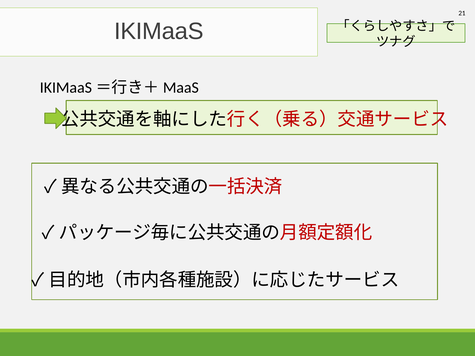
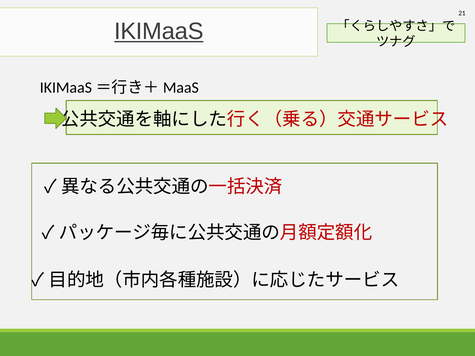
IKIMaaS underline: none -> present
